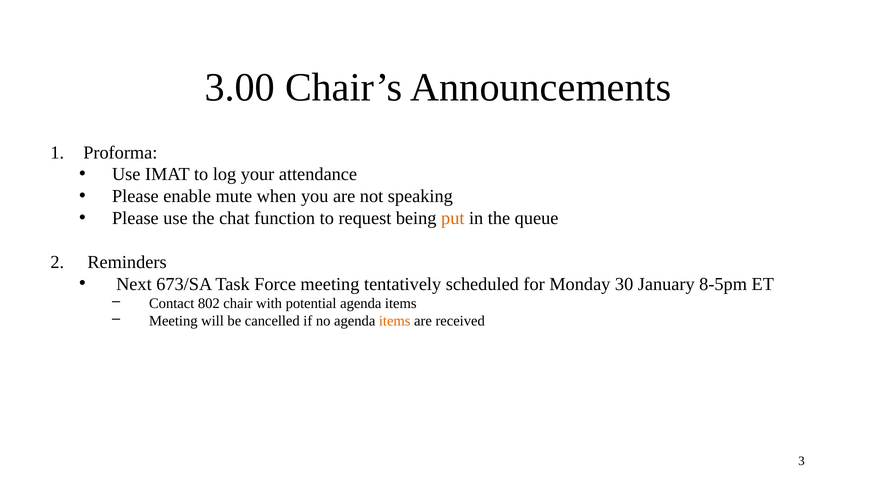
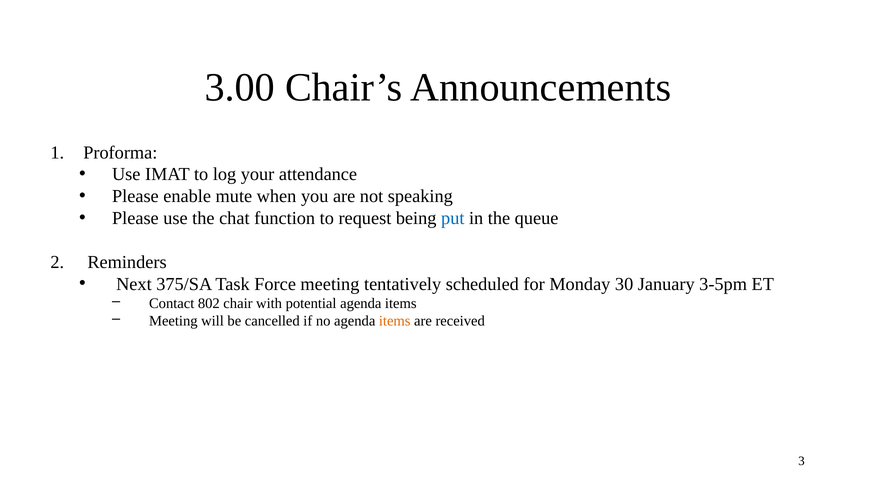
put colour: orange -> blue
673/SA: 673/SA -> 375/SA
8-5pm: 8-5pm -> 3-5pm
